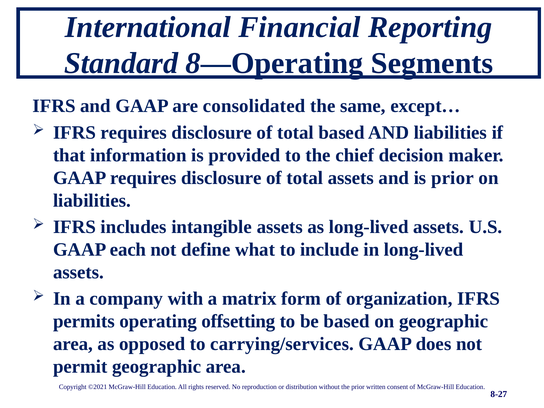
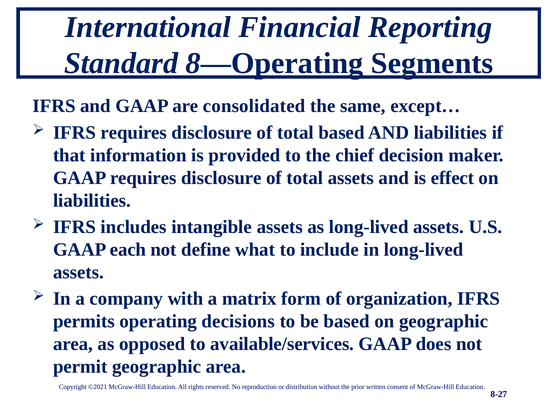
is prior: prior -> effect
offsetting: offsetting -> decisions
carrying/services: carrying/services -> available/services
